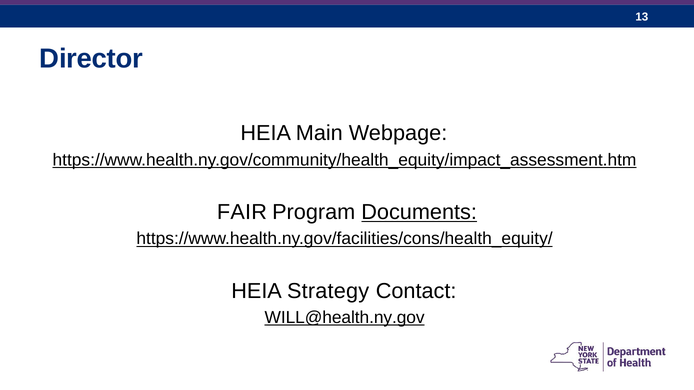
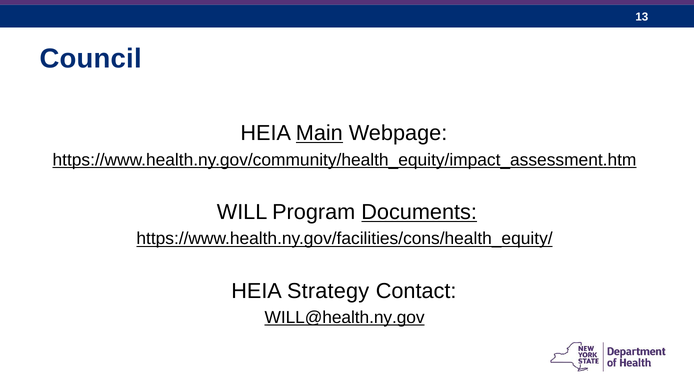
Director: Director -> Council
Main underline: none -> present
FAIR: FAIR -> WILL
